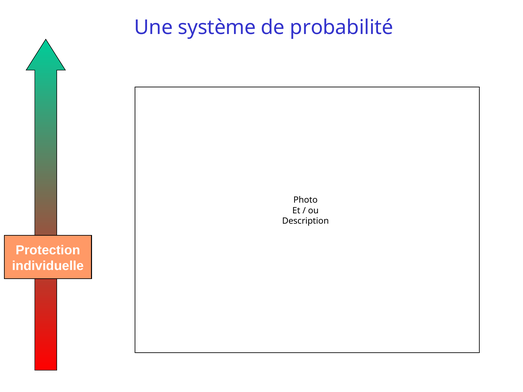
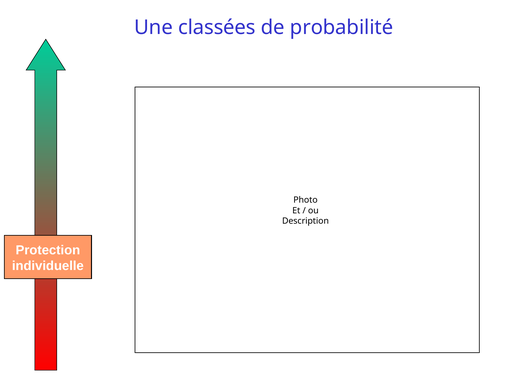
système: système -> classées
